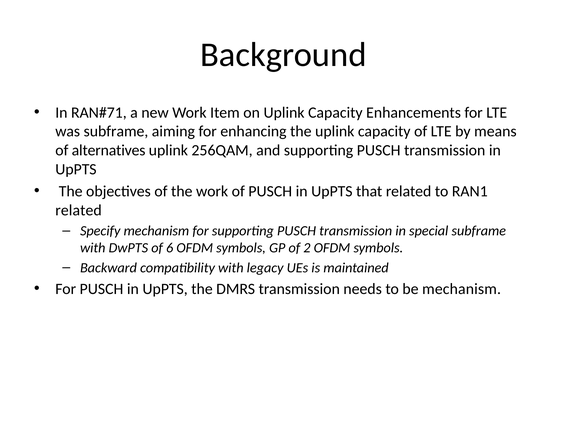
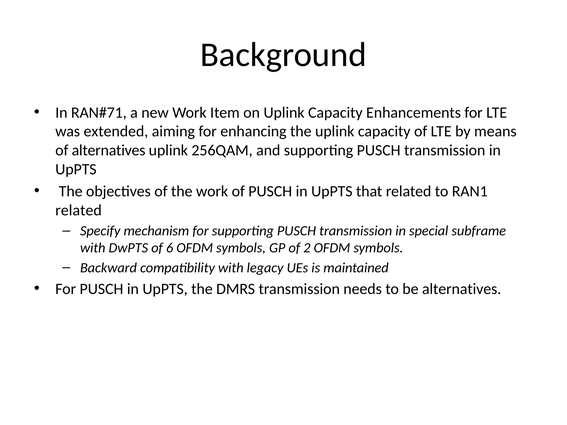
was subframe: subframe -> extended
be mechanism: mechanism -> alternatives
